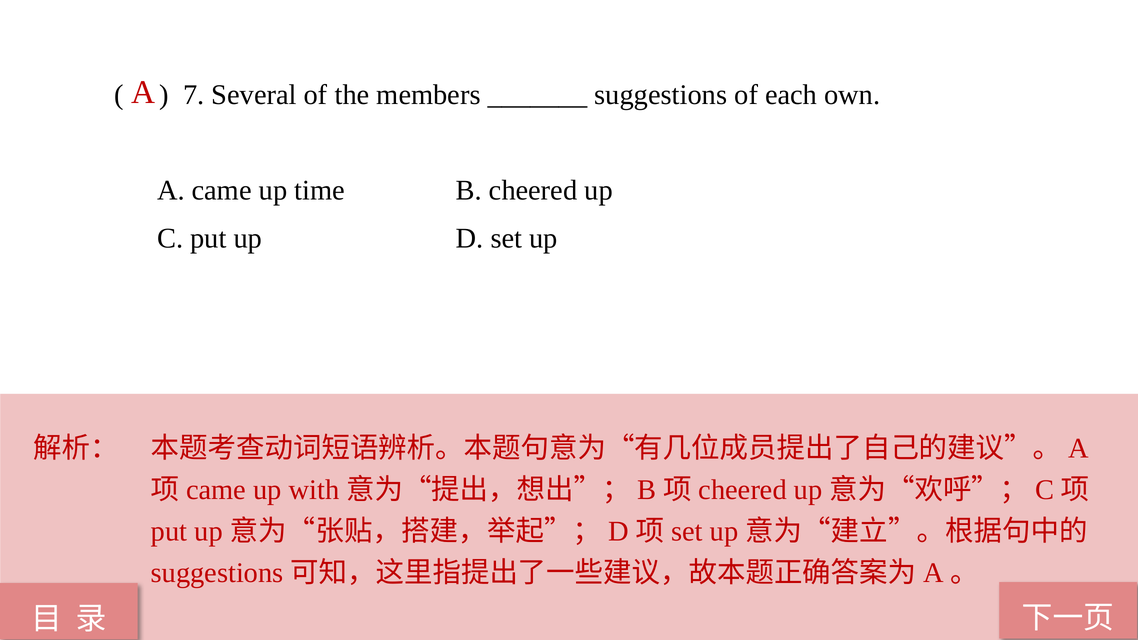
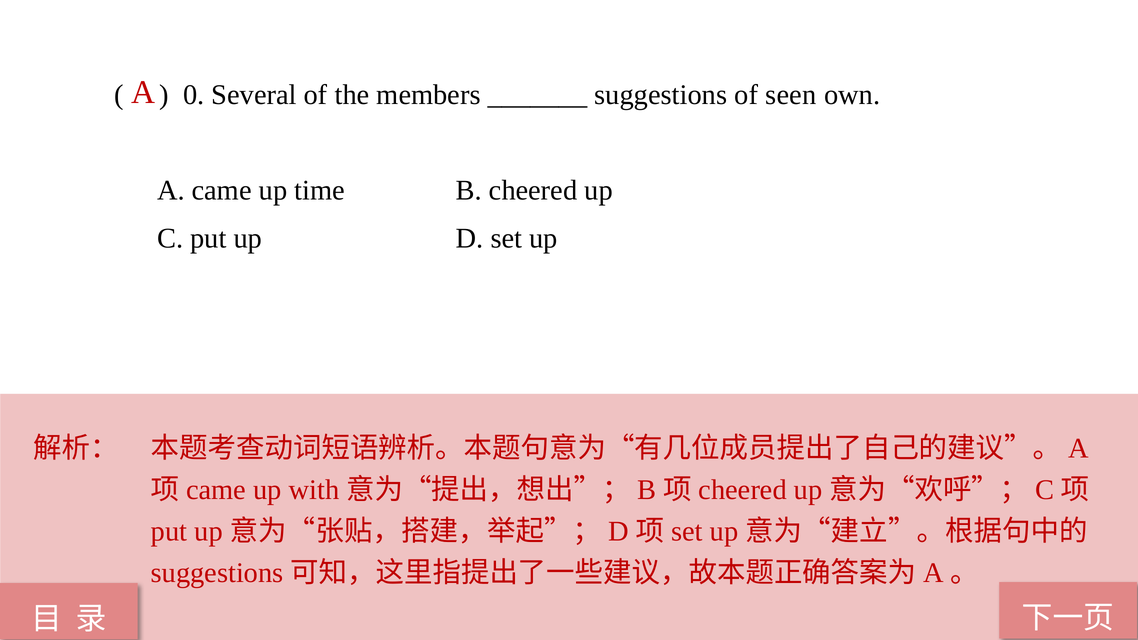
7: 7 -> 0
each: each -> seen
